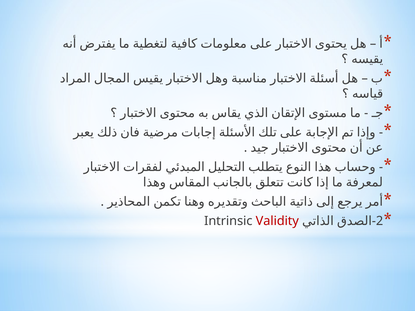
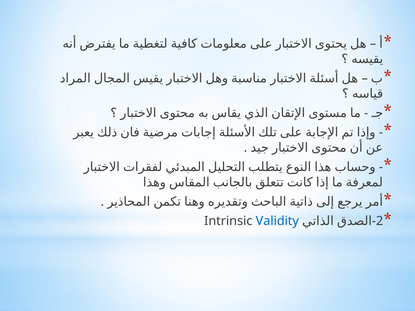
Validity colour: red -> blue
